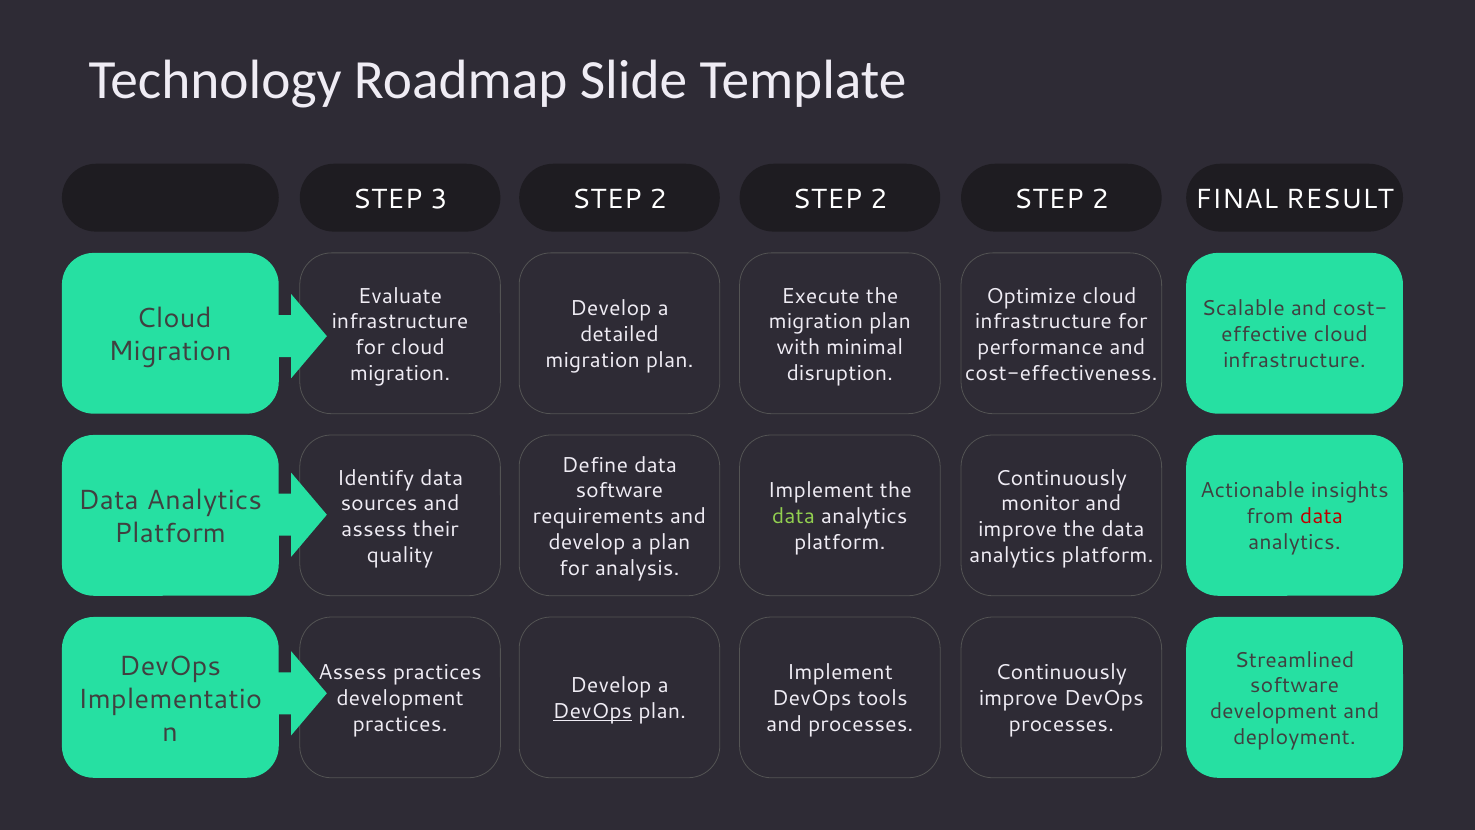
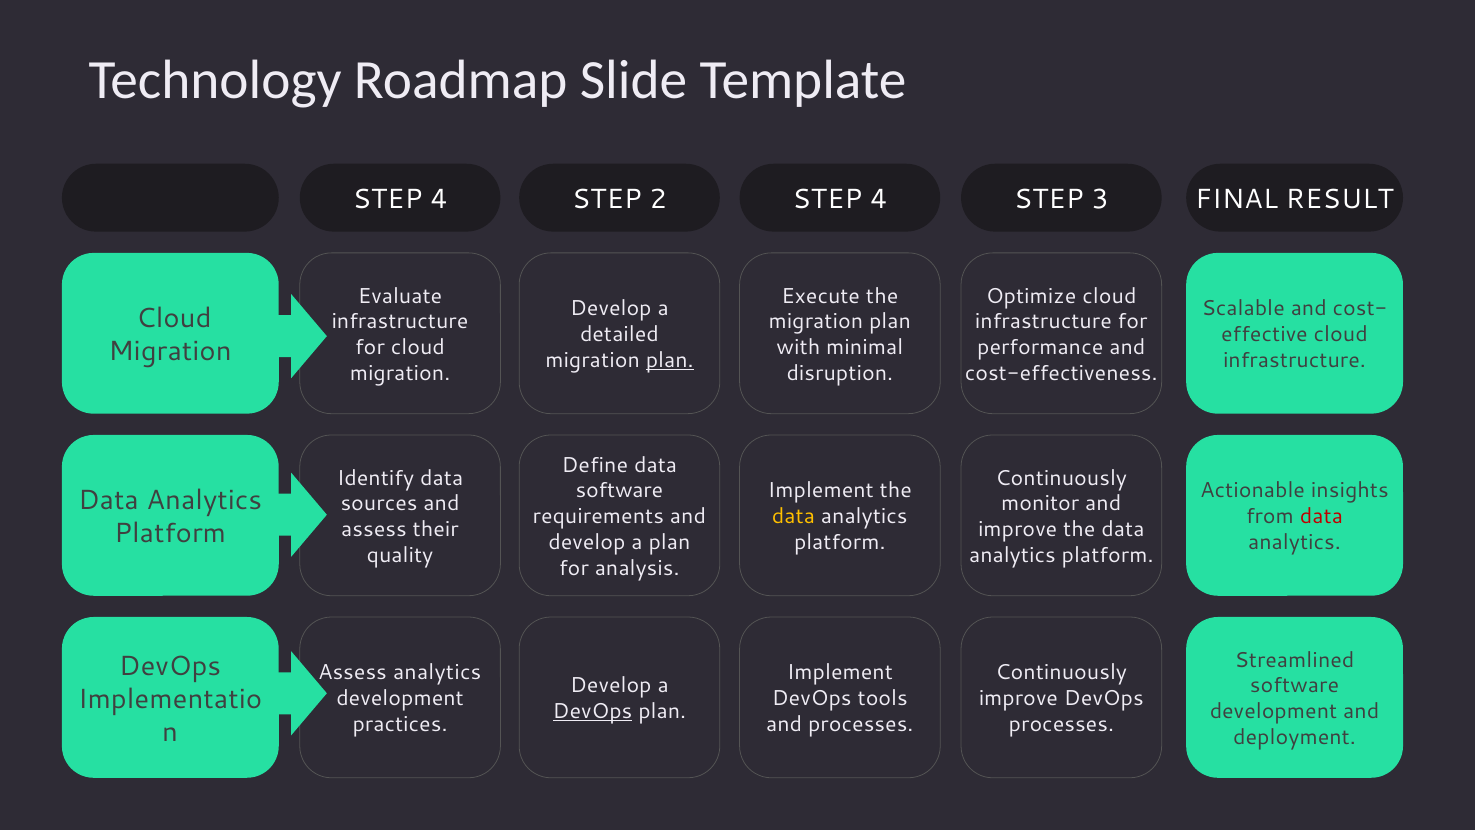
3 at (439, 200): 3 -> 4
2 at (879, 200): 2 -> 4
2 at (1100, 200): 2 -> 3
plan at (670, 360) underline: none -> present
data at (793, 517) colour: light green -> yellow
practices at (437, 673): practices -> analytics
